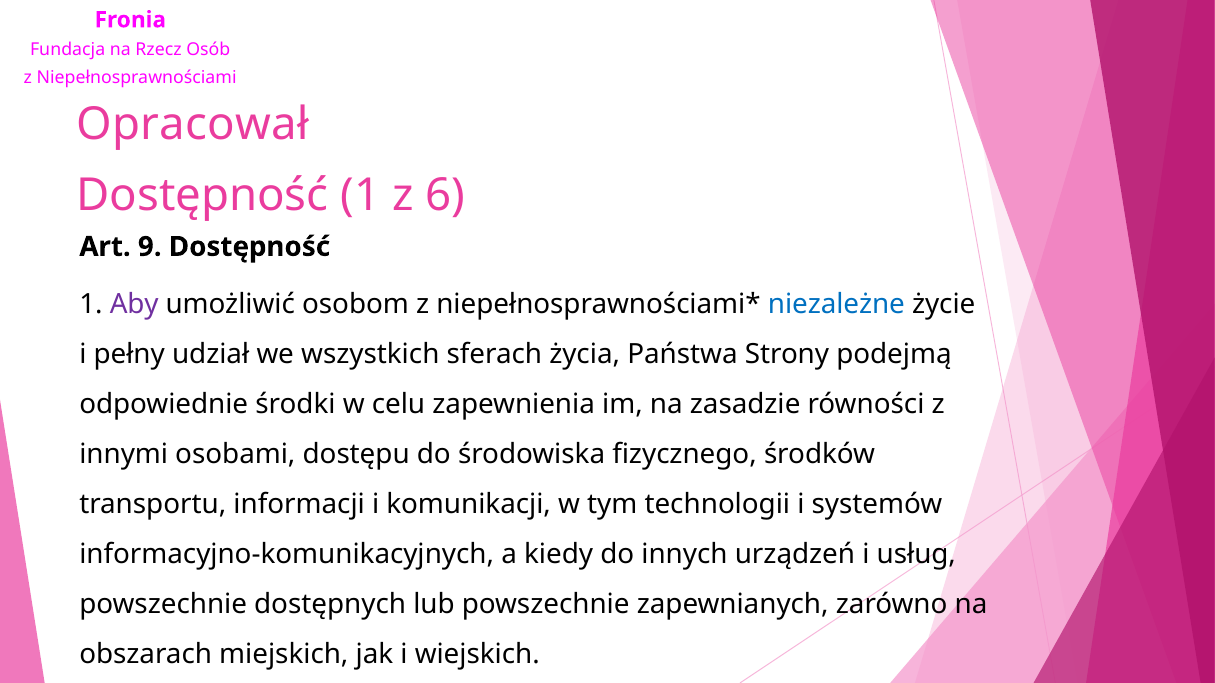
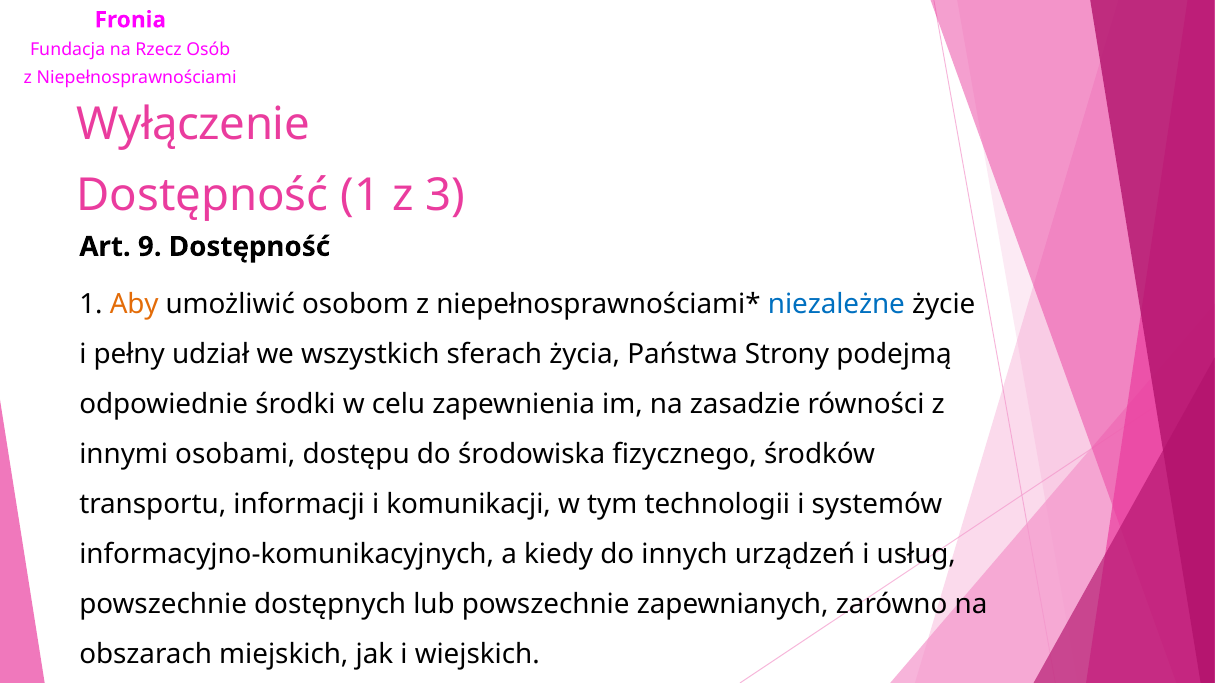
Opracował: Opracował -> Wyłączenie
6: 6 -> 3
Aby colour: purple -> orange
